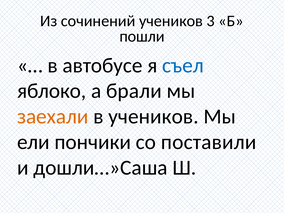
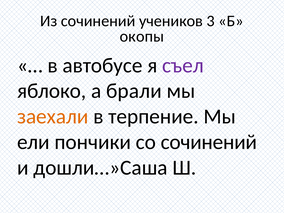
пошли: пошли -> окопы
съел colour: blue -> purple
в учеников: учеников -> терпение
со поставили: поставили -> сочинений
